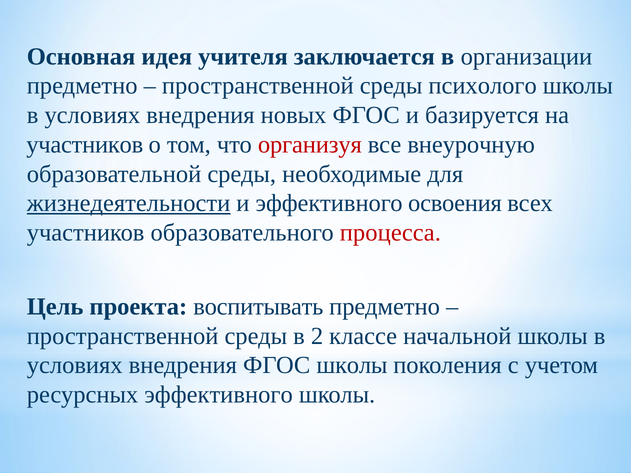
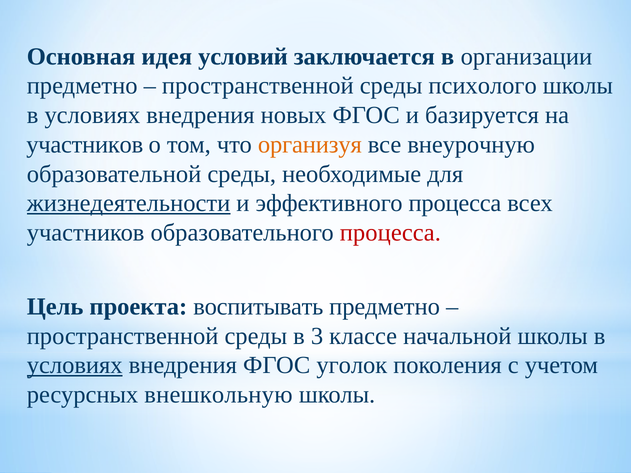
учителя: учителя -> условий
организуя colour: red -> orange
эффективного освоения: освоения -> процесса
2: 2 -> 3
условиях at (75, 365) underline: none -> present
ФГОС школы: школы -> уголок
ресурсных эффективного: эффективного -> внешкольную
